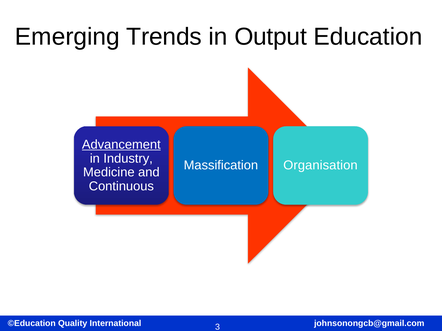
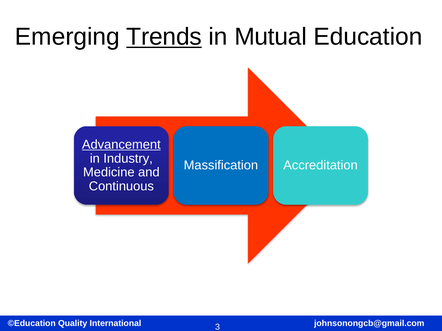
Trends underline: none -> present
Output: Output -> Mutual
Organisation: Organisation -> Accreditation
